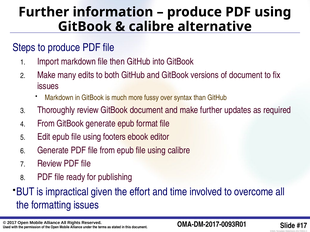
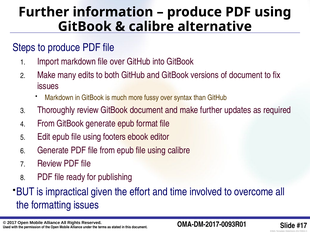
file then: then -> over
